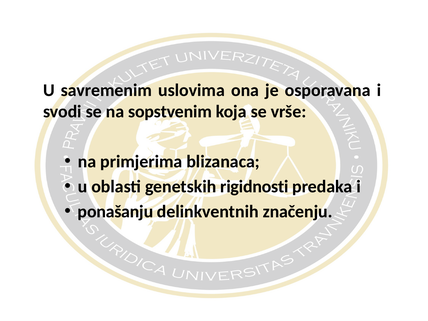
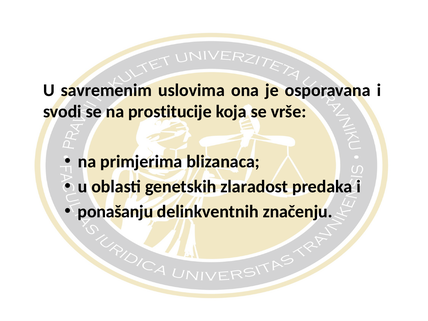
sopstvenim: sopstvenim -> prostitucije
rigidnosti: rigidnosti -> zlaradost
